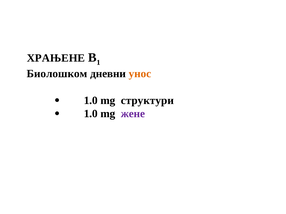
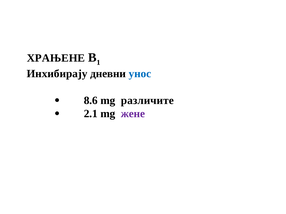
Биолошком: Биолошком -> Инхибирају
унос colour: orange -> blue
1.0 at (91, 101): 1.0 -> 8.6
структури: структури -> различите
1.0 at (91, 114): 1.0 -> 2.1
